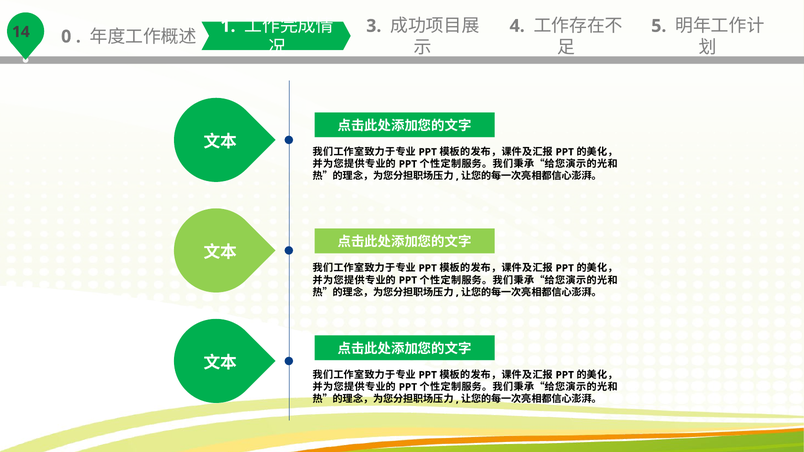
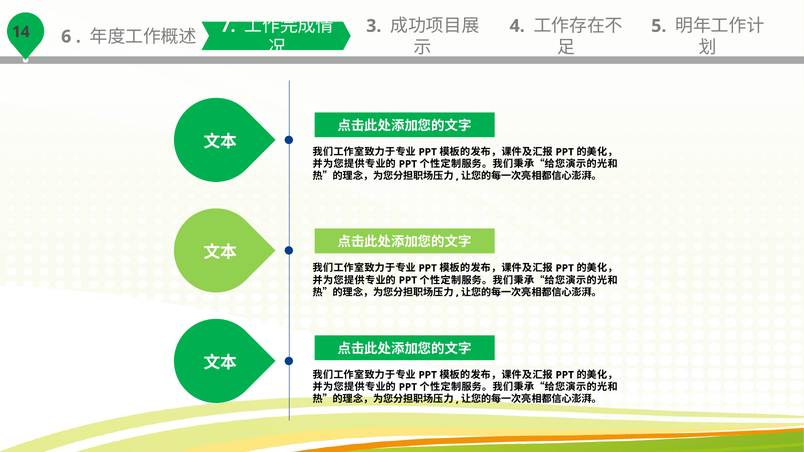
0: 0 -> 6
1: 1 -> 7
